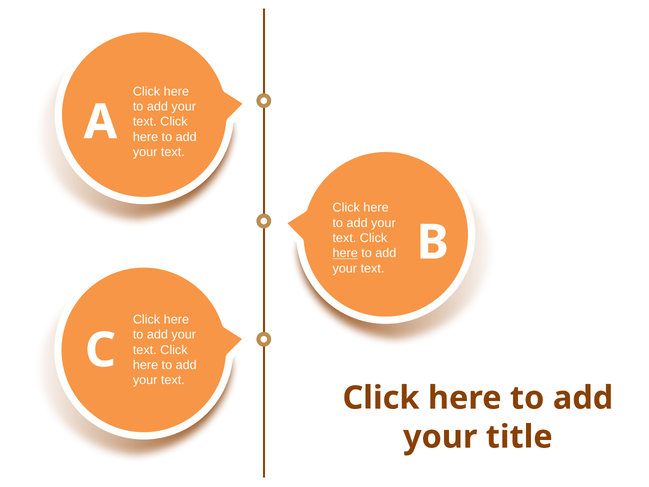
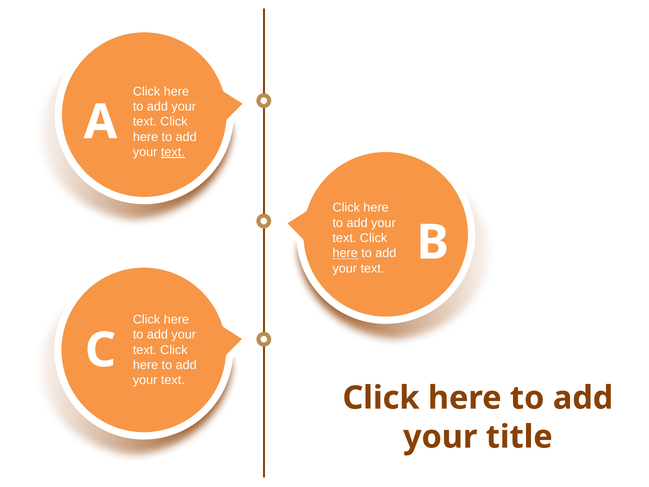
text at (173, 152) underline: none -> present
